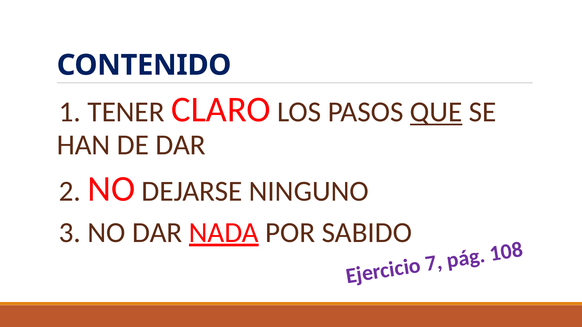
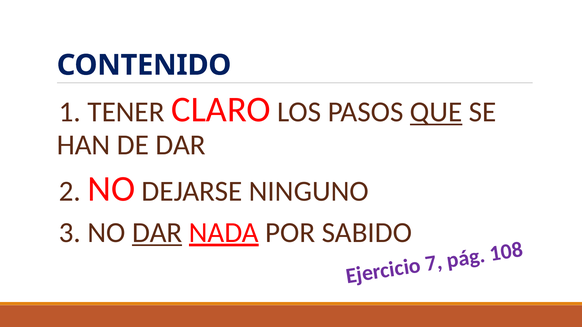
DAR at (157, 233) underline: none -> present
